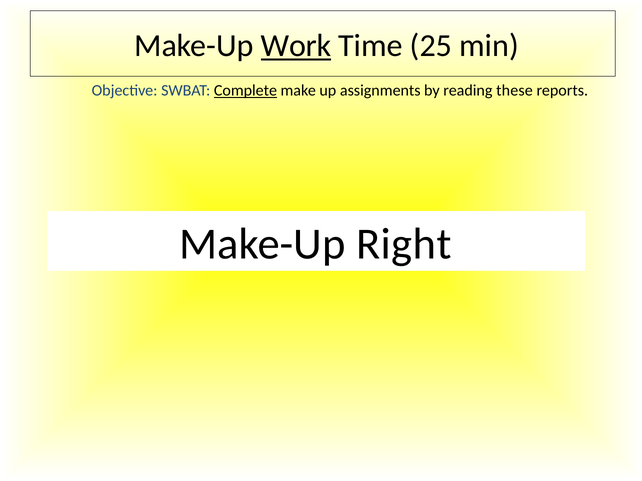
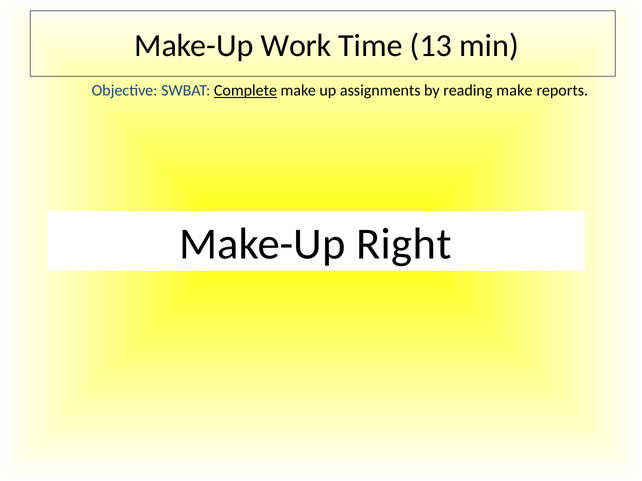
Work underline: present -> none
25: 25 -> 13
reading these: these -> make
